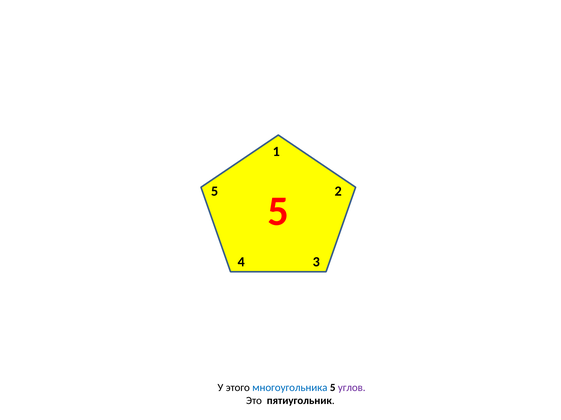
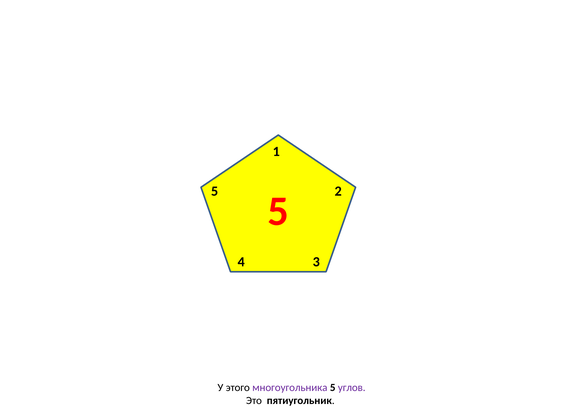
многоугольника colour: blue -> purple
